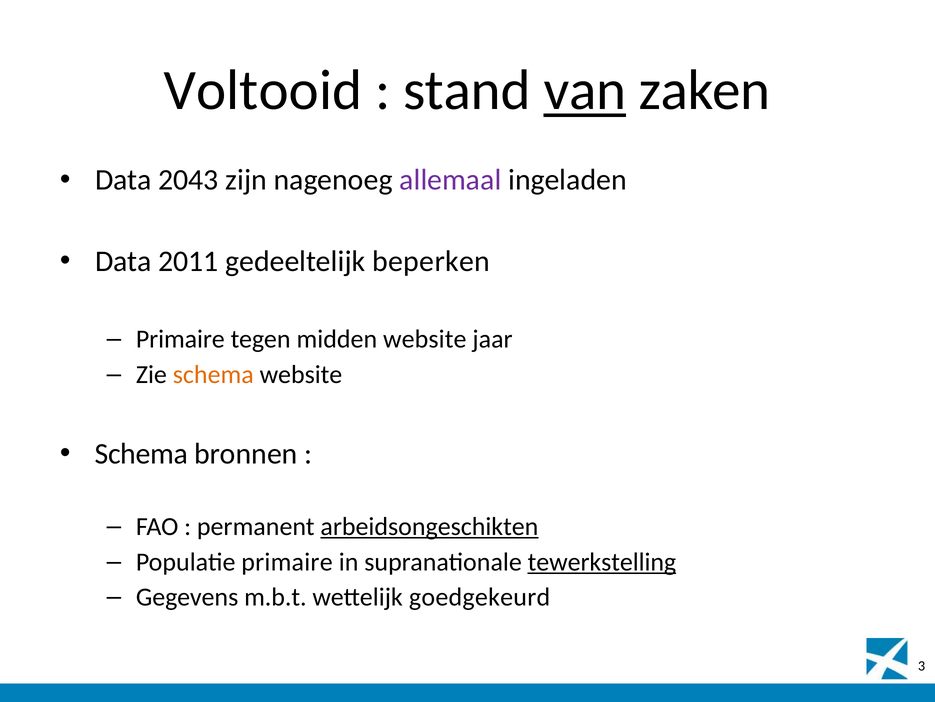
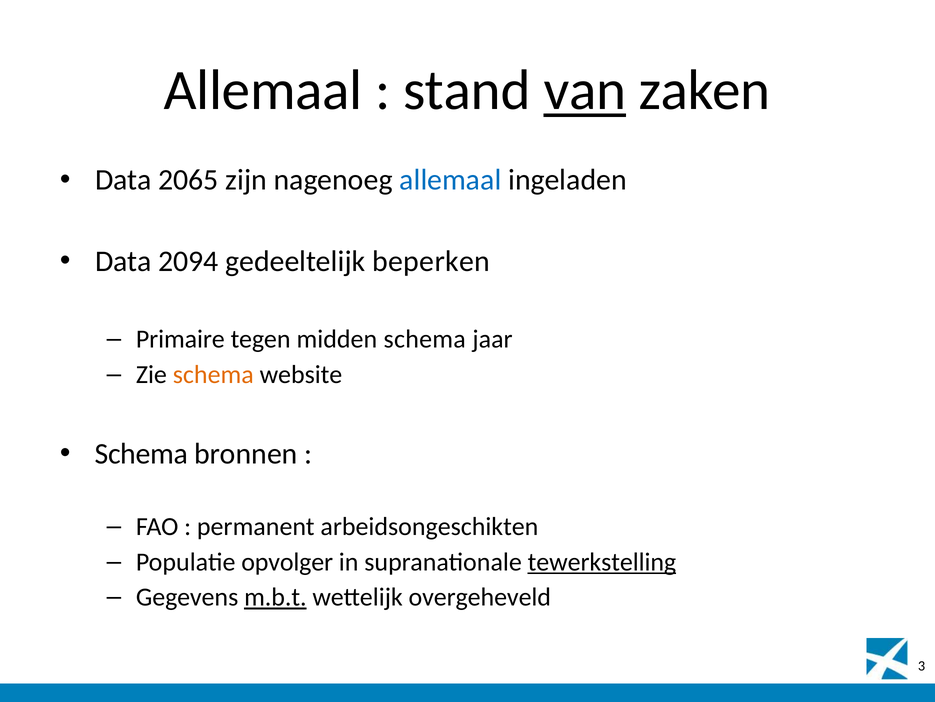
Voltooid at (263, 91): Voltooid -> Allemaal
2043: 2043 -> 2065
allemaal at (450, 180) colour: purple -> blue
2011: 2011 -> 2094
midden website: website -> schema
arbeidsongeschikten underline: present -> none
Populatie primaire: primaire -> opvolger
m.b.t underline: none -> present
goedgekeurd: goedgekeurd -> overgeheveld
